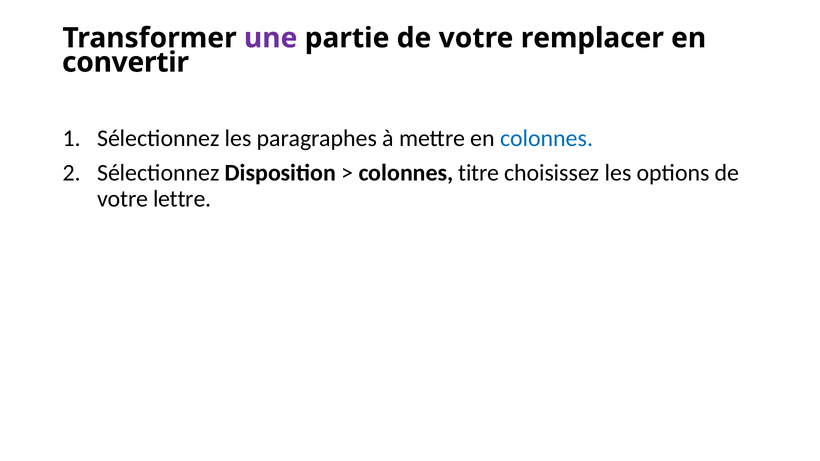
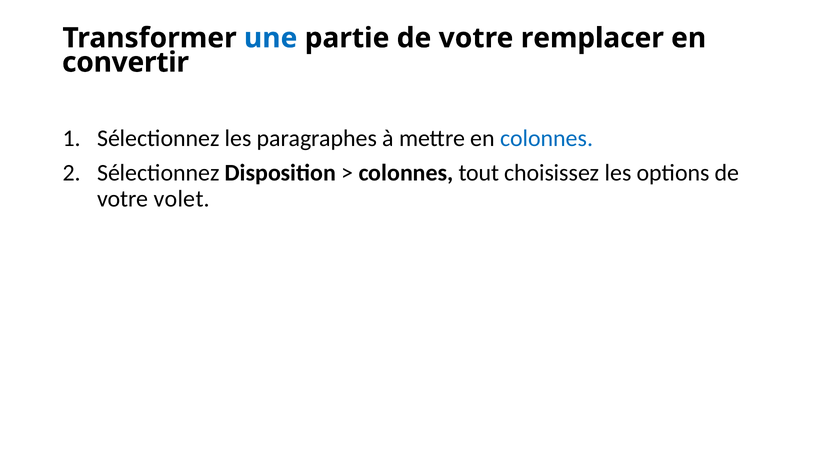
une colour: purple -> blue
titre: titre -> tout
lettre: lettre -> volet
